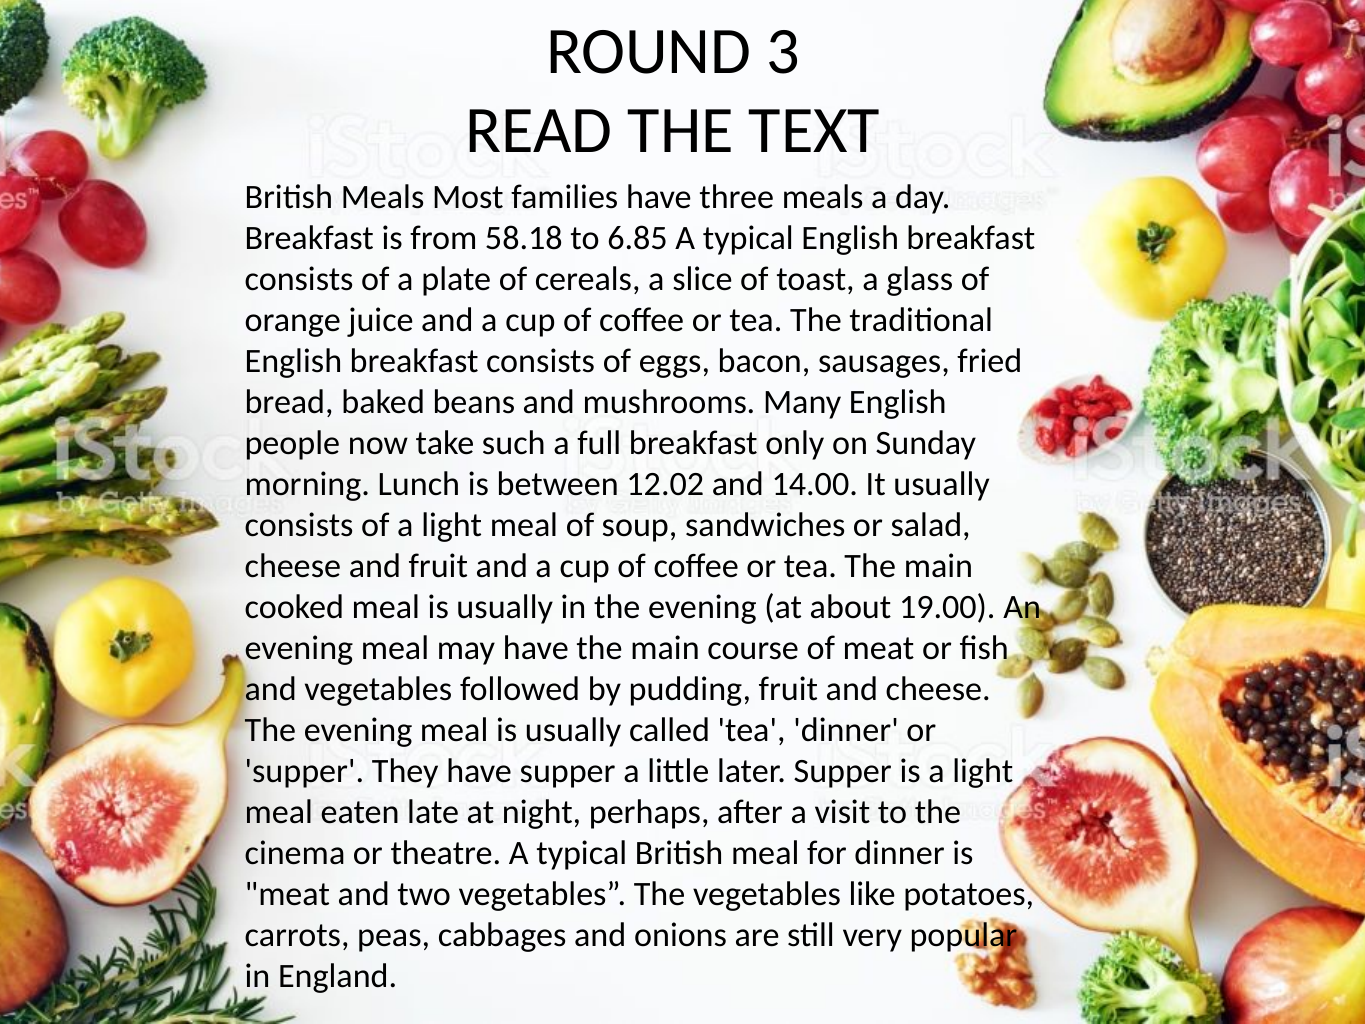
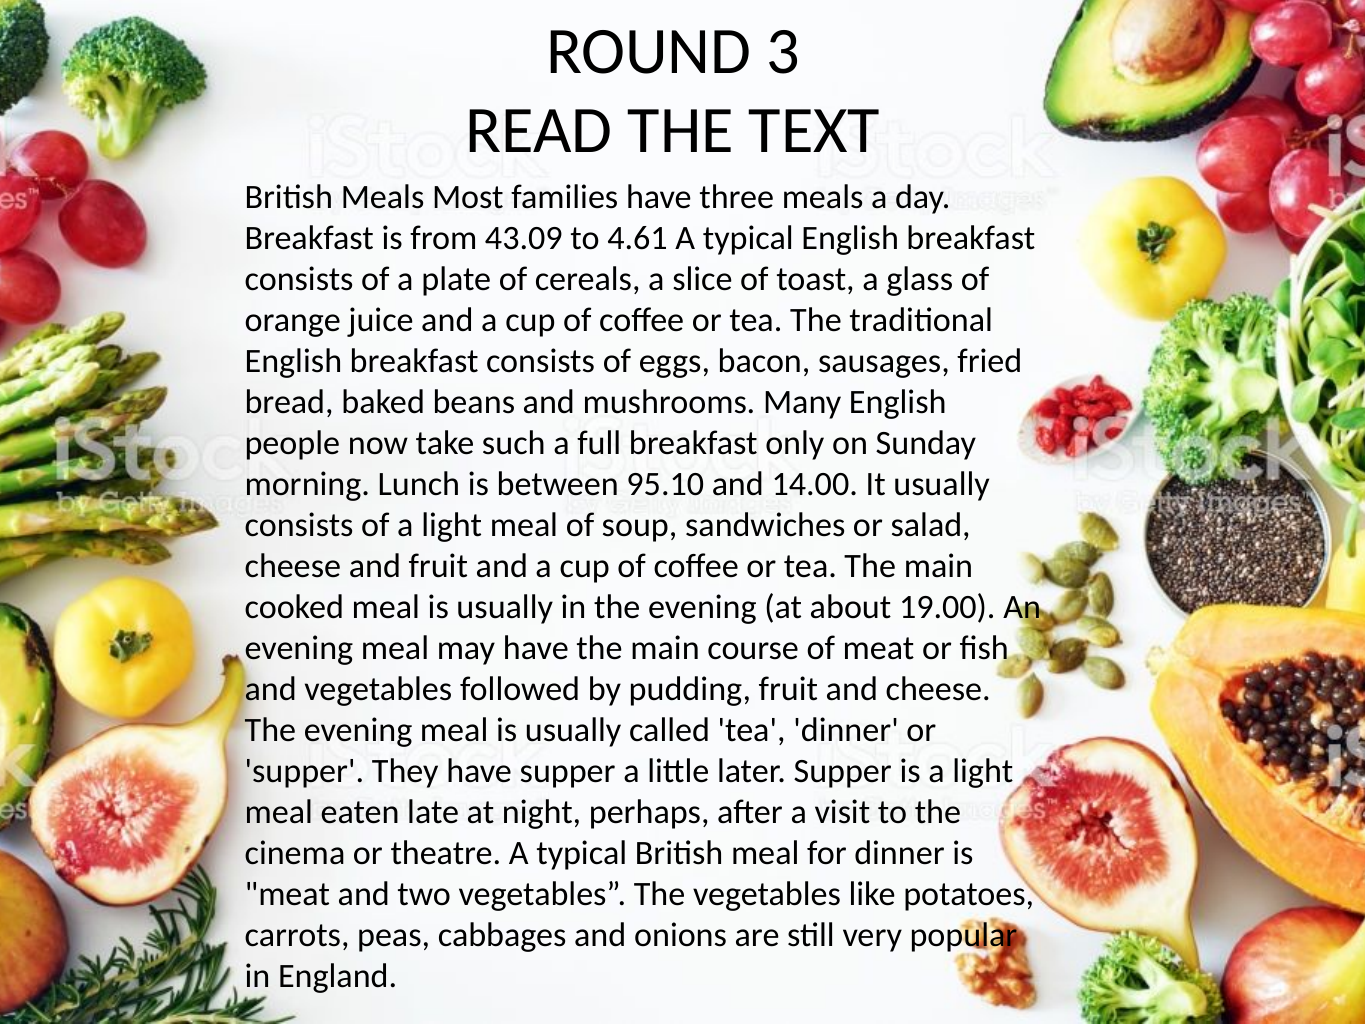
58.18: 58.18 -> 43.09
6.85: 6.85 -> 4.61
12.02: 12.02 -> 95.10
